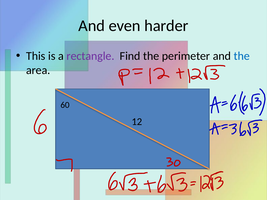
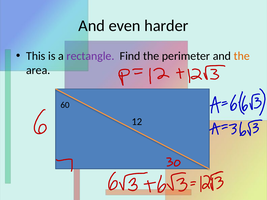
the at (242, 56) colour: blue -> orange
